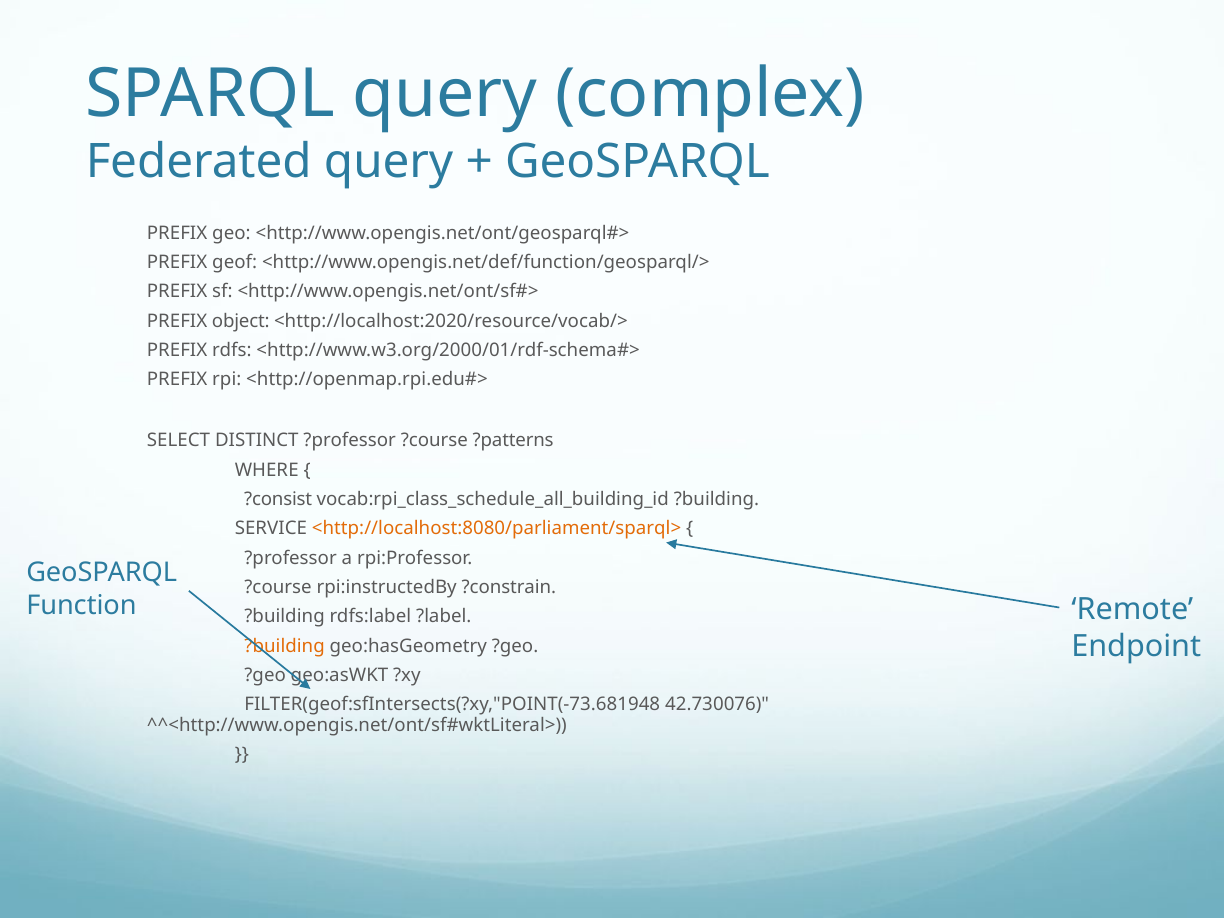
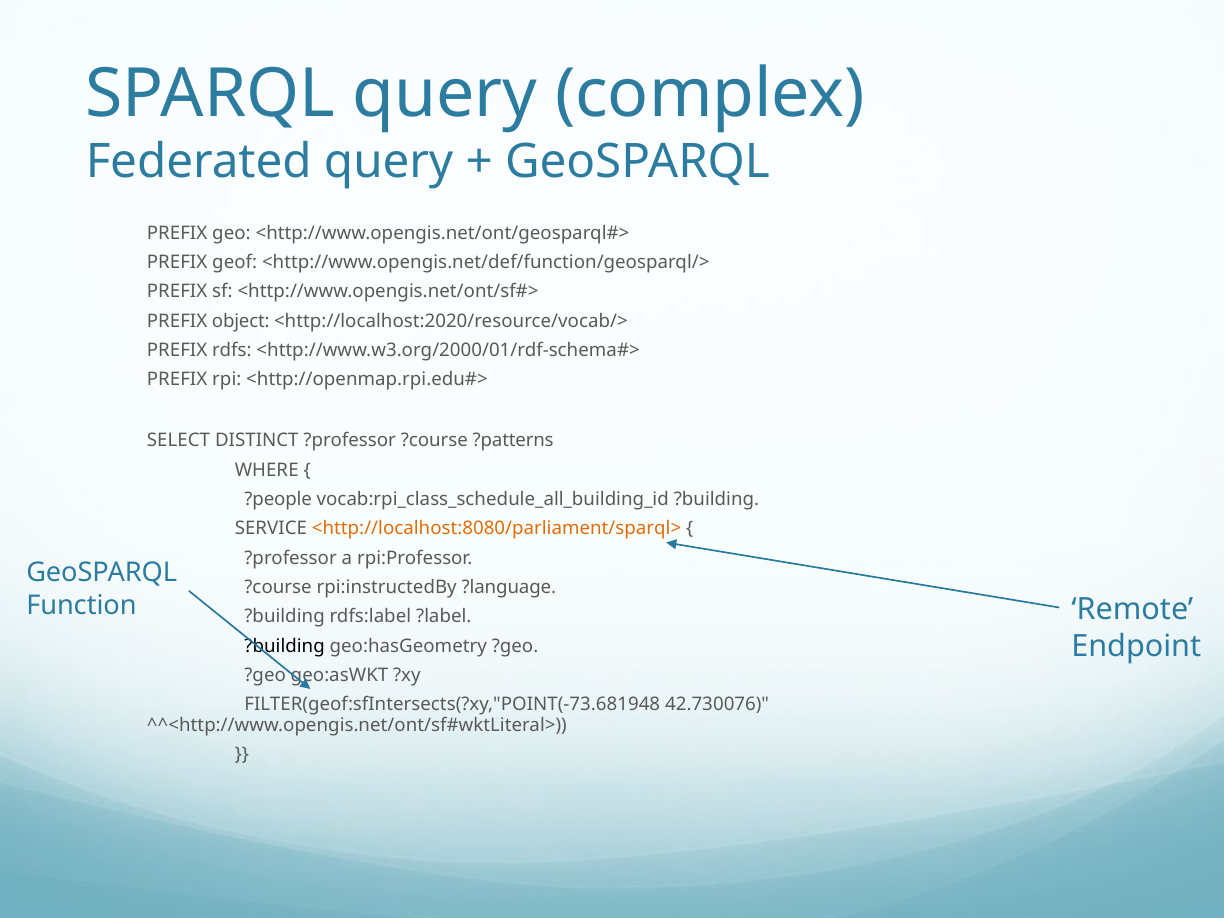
?consist: ?consist -> ?people
?constrain: ?constrain -> ?language
?building at (285, 646) colour: orange -> black
